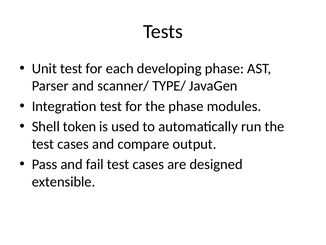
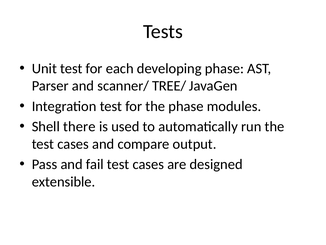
TYPE/: TYPE/ -> TREE/
token: token -> there
